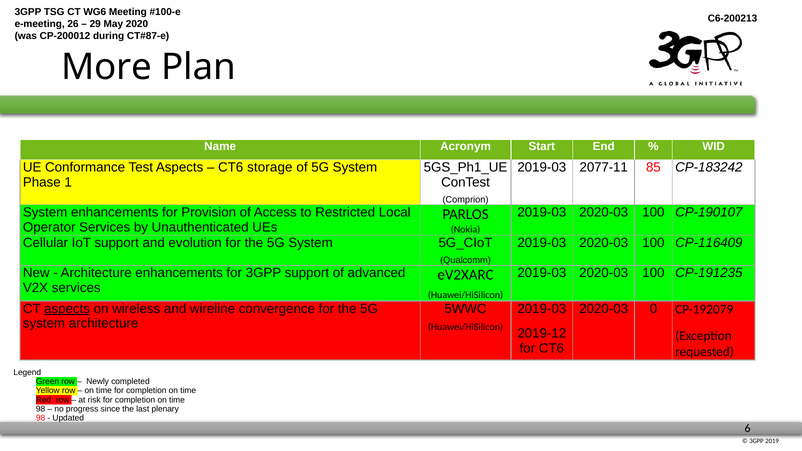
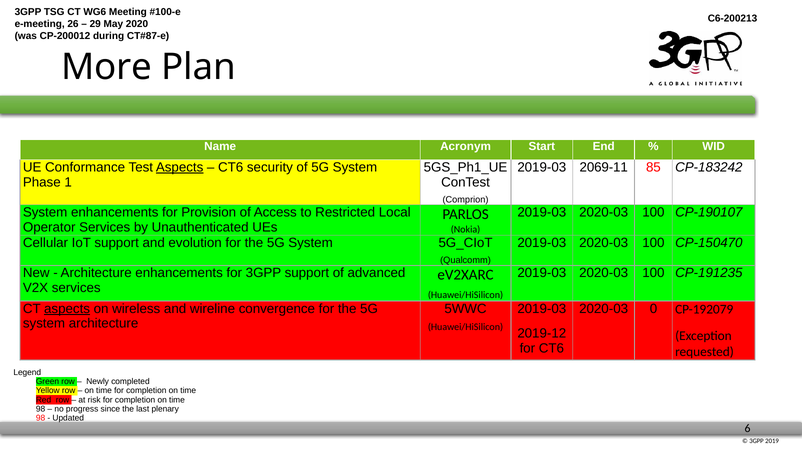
Aspects at (180, 167) underline: none -> present
storage: storage -> security
2077-11: 2077-11 -> 2069-11
CP-116409: CP-116409 -> CP-150470
